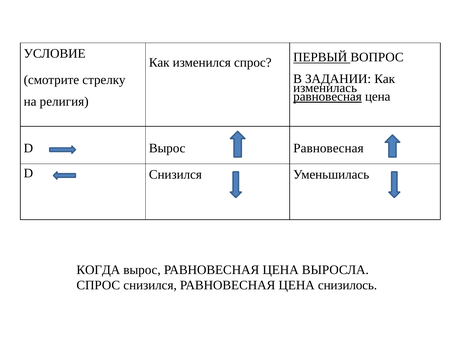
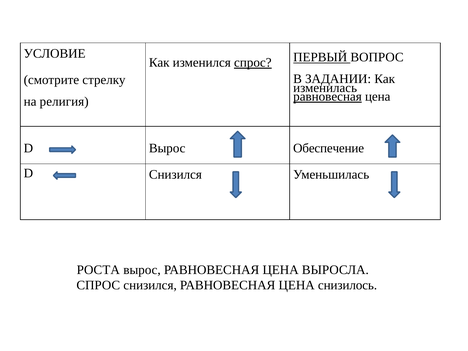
спрос at (253, 63) underline: none -> present
D Вырос Равновесная: Равновесная -> Обеспечение
КОГДА: КОГДА -> РОСТА
